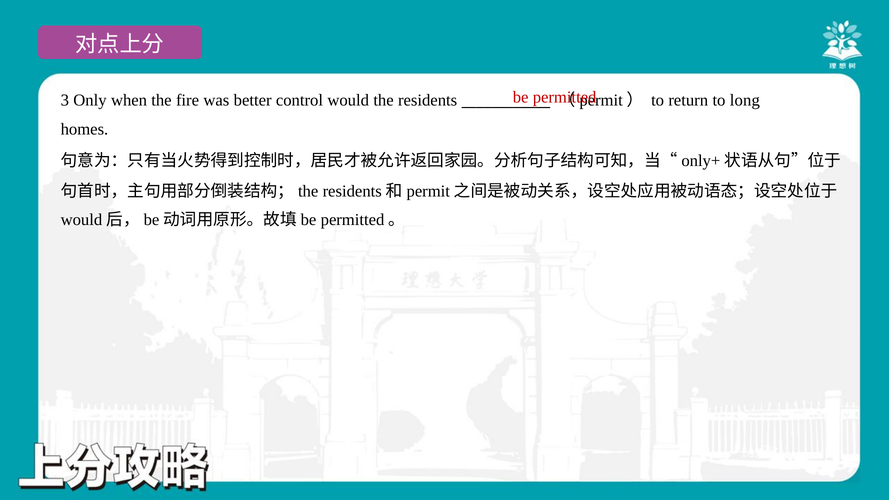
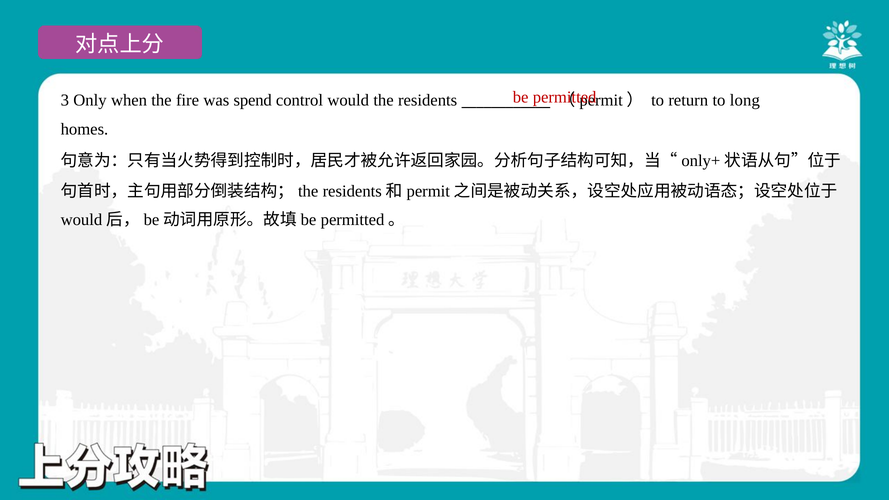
better: better -> spend
